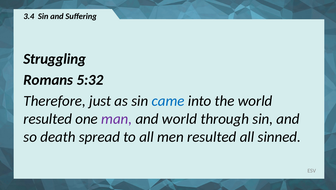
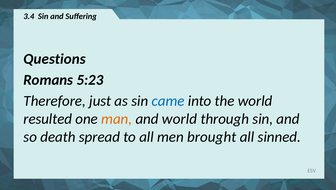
Struggling: Struggling -> Questions
5:32: 5:32 -> 5:23
man colour: purple -> orange
men resulted: resulted -> brought
